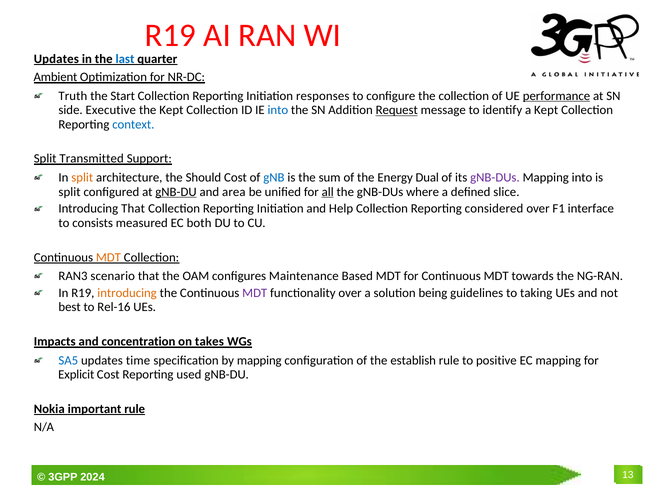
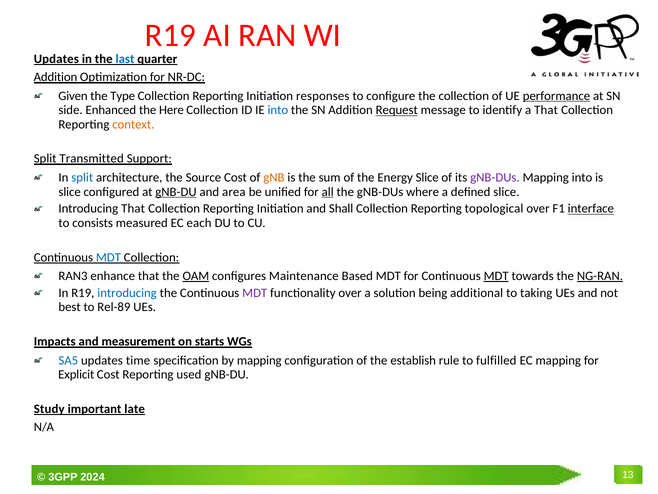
Ambient at (55, 77): Ambient -> Addition
Truth: Truth -> Given
Start: Start -> Type
Executive: Executive -> Enhanced
the Kept: Kept -> Here
a Kept: Kept -> That
context colour: blue -> orange
split at (82, 177) colour: orange -> blue
Should: Should -> Source
gNB colour: blue -> orange
Energy Dual: Dual -> Slice
split at (70, 192): split -> slice
Help: Help -> Shall
considered: considered -> topological
interface underline: none -> present
both: both -> each
MDT at (108, 257) colour: orange -> blue
scenario: scenario -> enhance
OAM underline: none -> present
MDT at (496, 276) underline: none -> present
NG-RAN underline: none -> present
introducing at (127, 293) colour: orange -> blue
guidelines: guidelines -> additional
Rel-16: Rel-16 -> Rel-89
concentration: concentration -> measurement
takes: takes -> starts
positive: positive -> fulfilled
Nokia: Nokia -> Study
important rule: rule -> late
